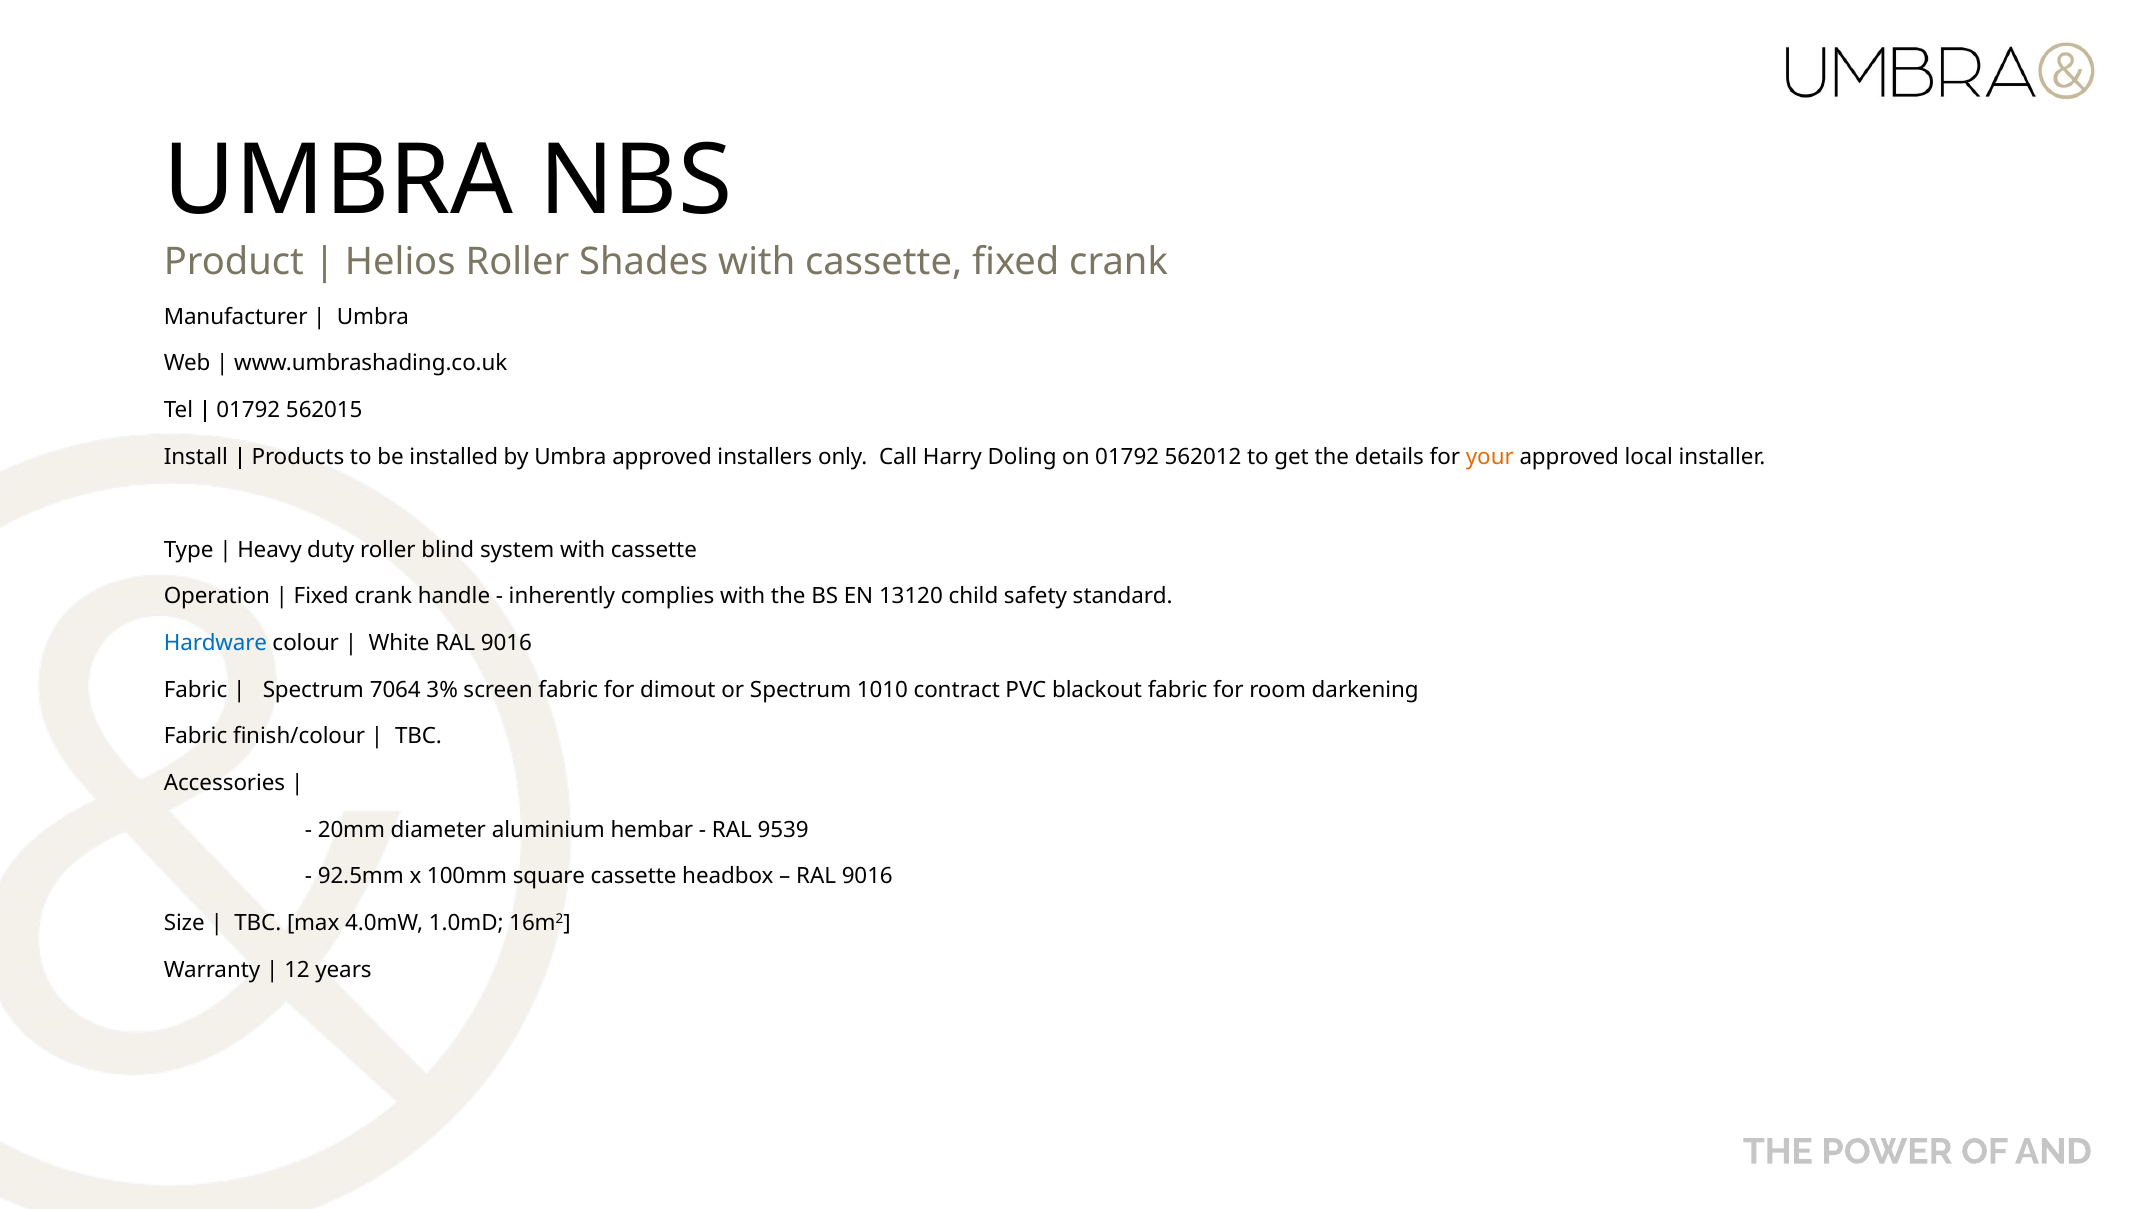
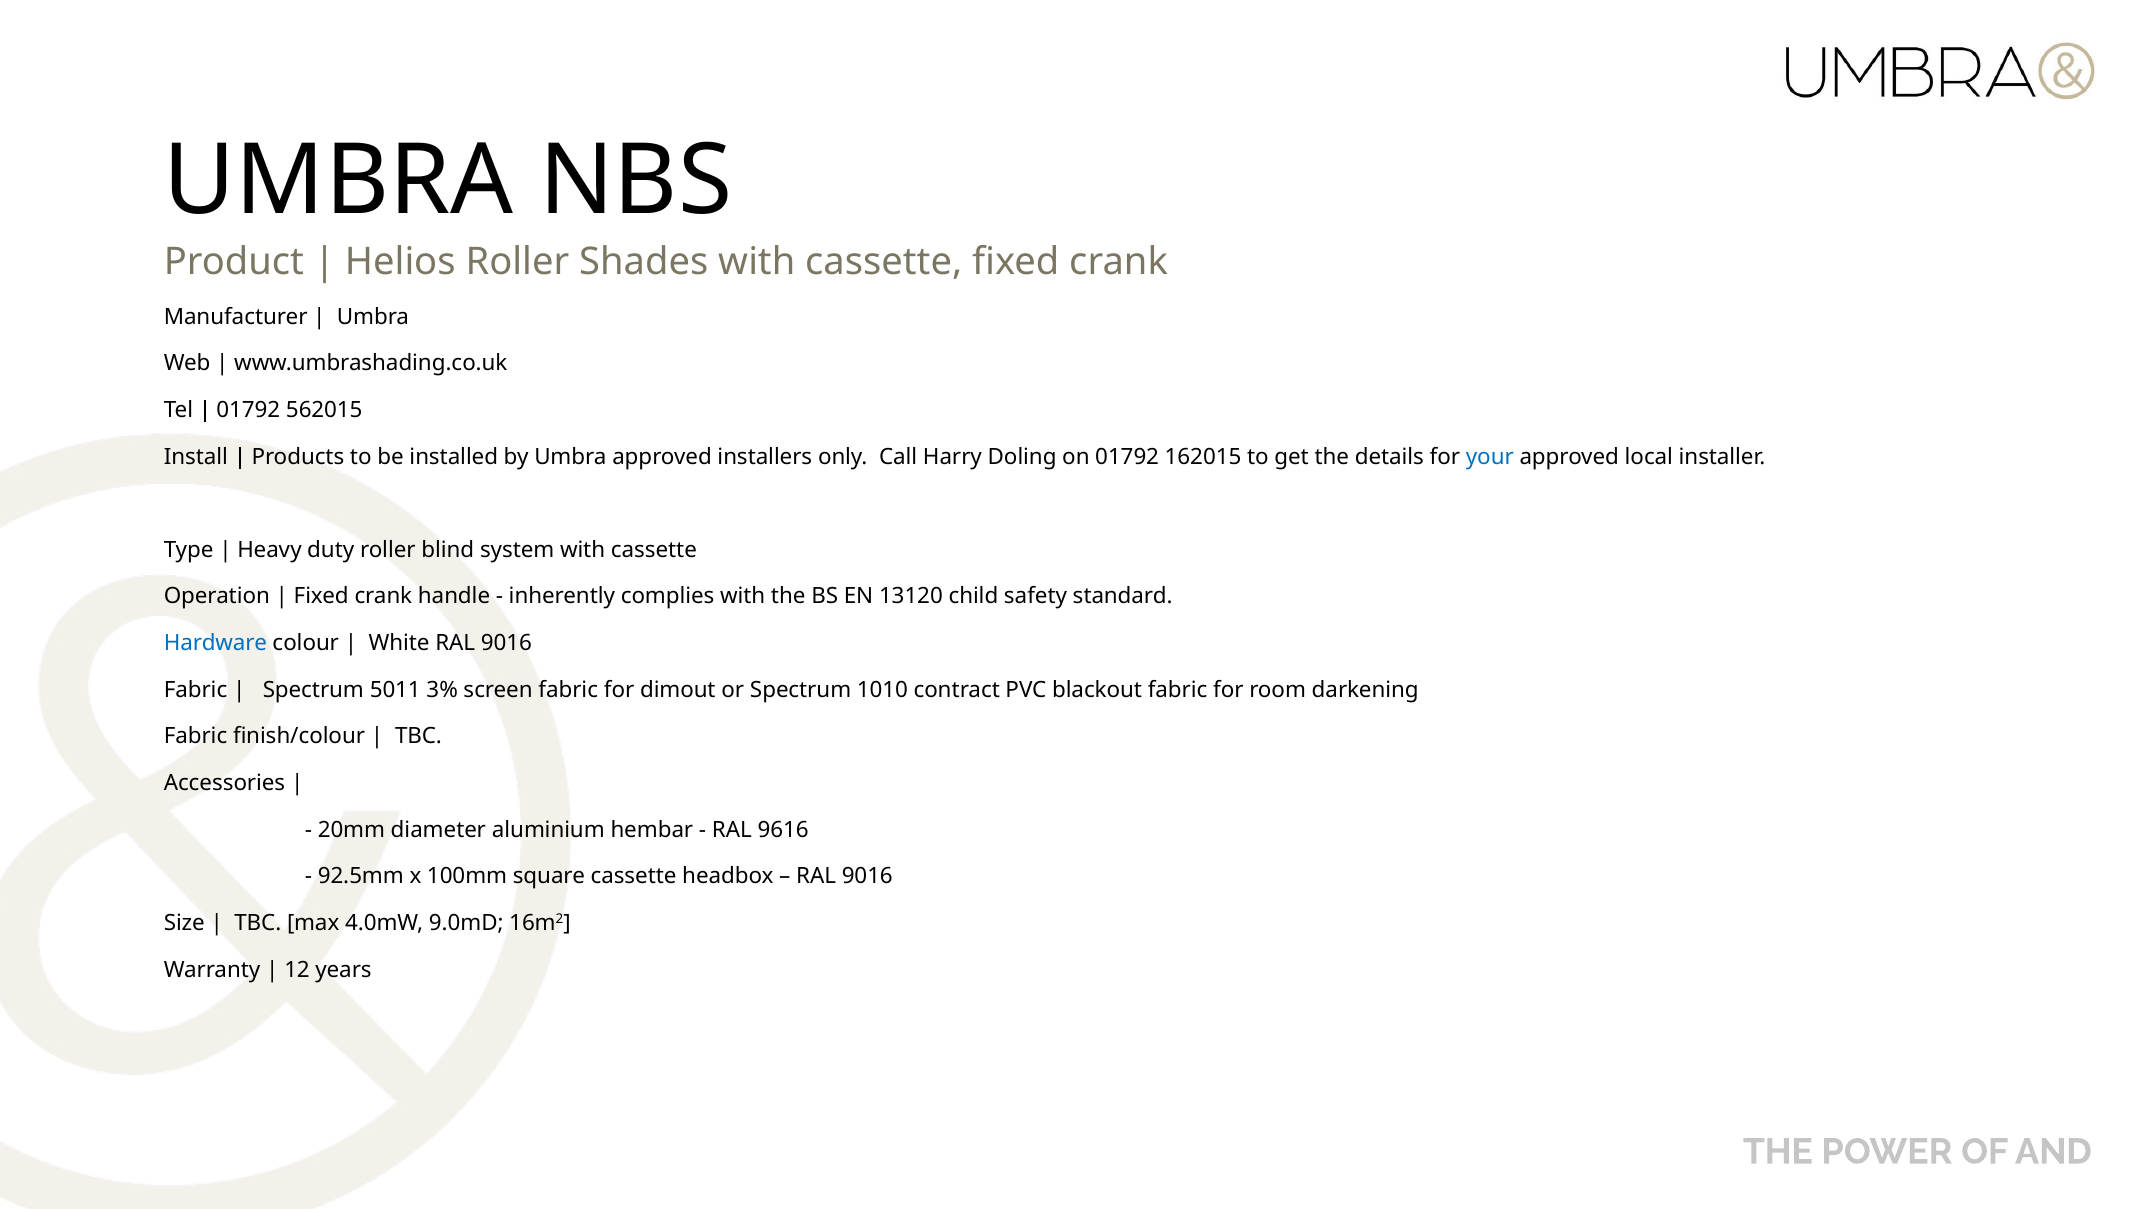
562012: 562012 -> 162015
your colour: orange -> blue
7064: 7064 -> 5011
9539: 9539 -> 9616
1.0mD: 1.0mD -> 9.0mD
